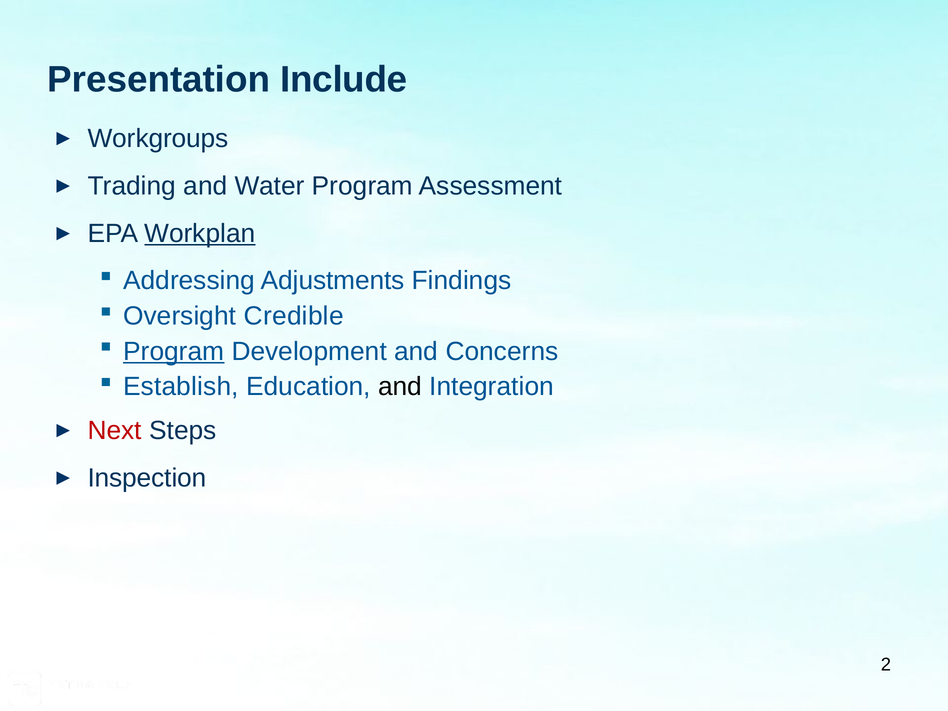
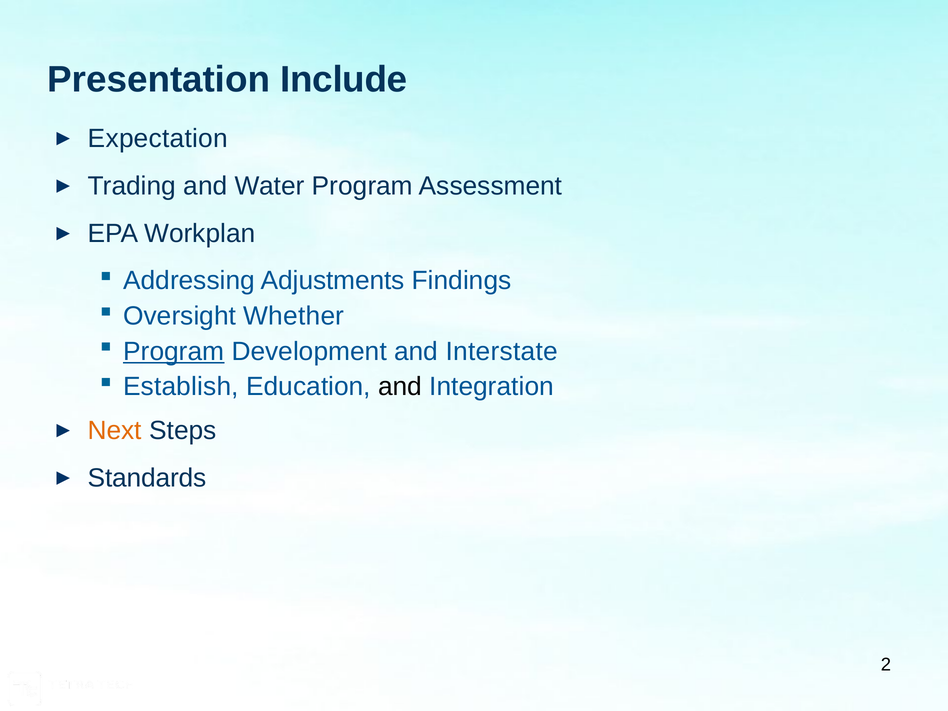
Workgroups: Workgroups -> Expectation
Workplan underline: present -> none
Credible: Credible -> Whether
Concerns: Concerns -> Interstate
Next colour: red -> orange
Inspection: Inspection -> Standards
